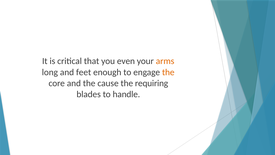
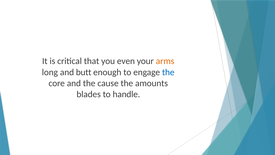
feet: feet -> butt
the at (168, 72) colour: orange -> blue
requiring: requiring -> amounts
